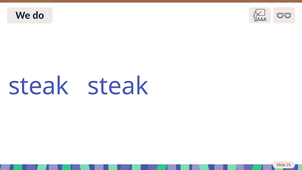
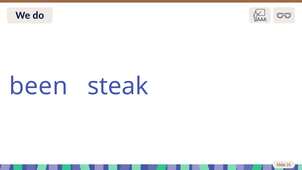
steak at (39, 86): steak -> been
